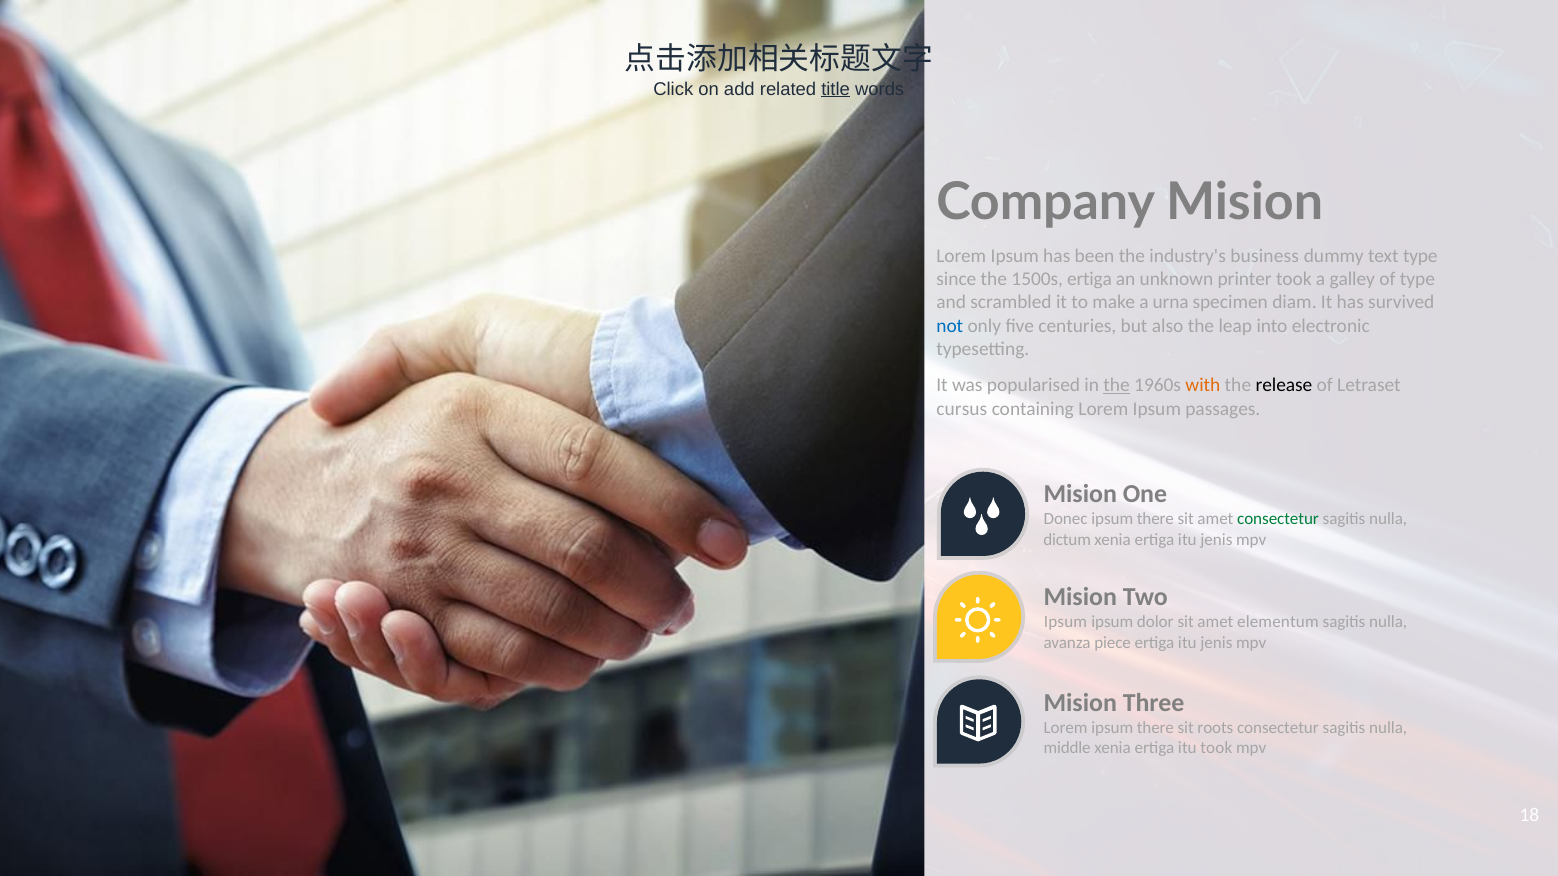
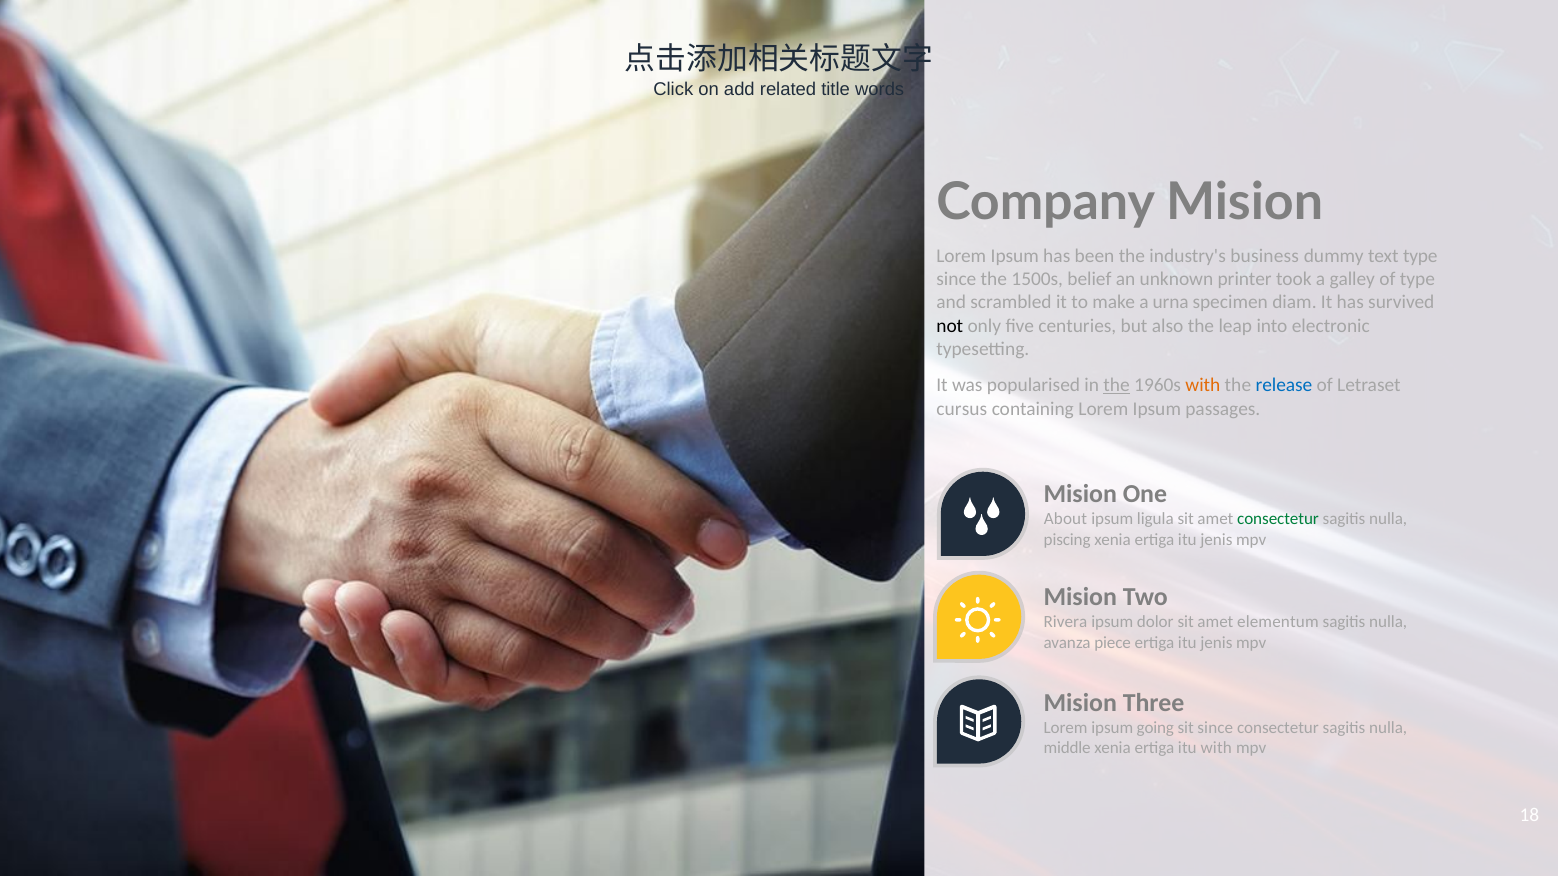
title underline: present -> none
1500s ertiga: ertiga -> belief
not colour: blue -> black
release colour: black -> blue
Donec: Donec -> About
there at (1155, 519): there -> ligula
dictum: dictum -> piscing
Ipsum at (1065, 623): Ipsum -> Rivera
Lorem ipsum there: there -> going
sit roots: roots -> since
itu took: took -> with
